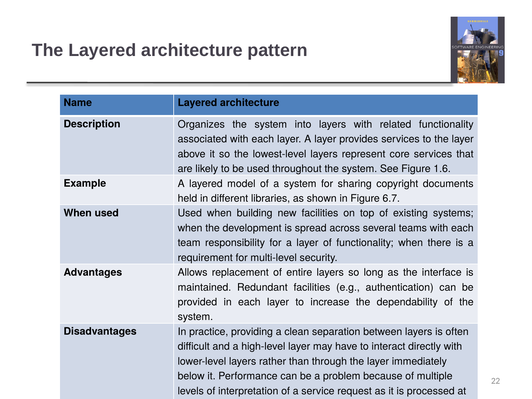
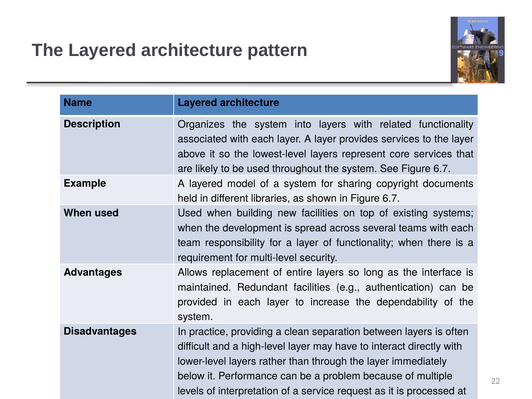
See Figure 1.6: 1.6 -> 6.7
